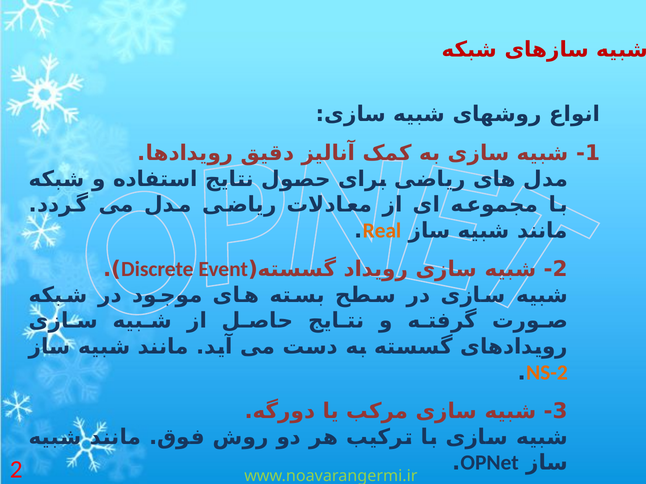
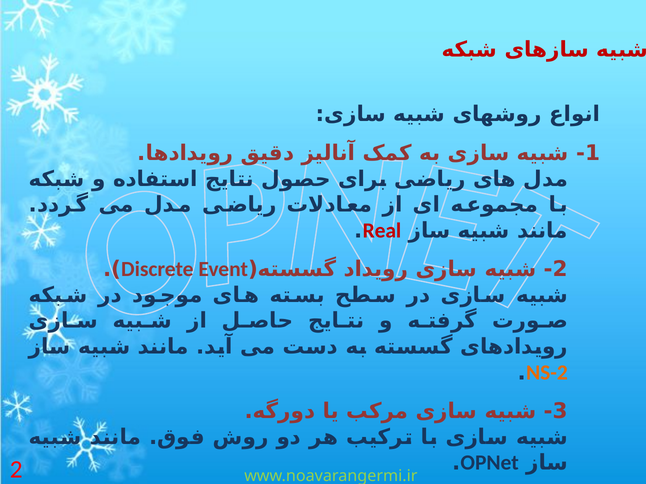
Real colour: orange -> red
